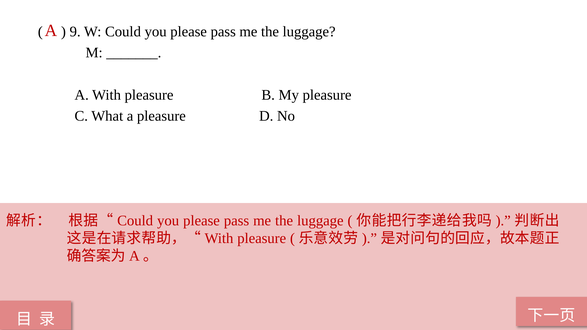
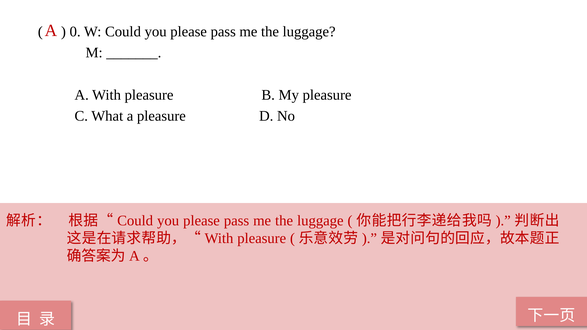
9: 9 -> 0
